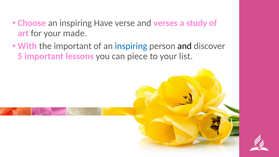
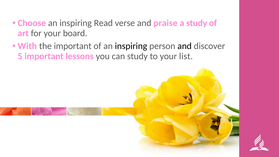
Have: Have -> Read
verses: verses -> praise
made: made -> board
inspiring at (131, 46) colour: blue -> black
can piece: piece -> study
